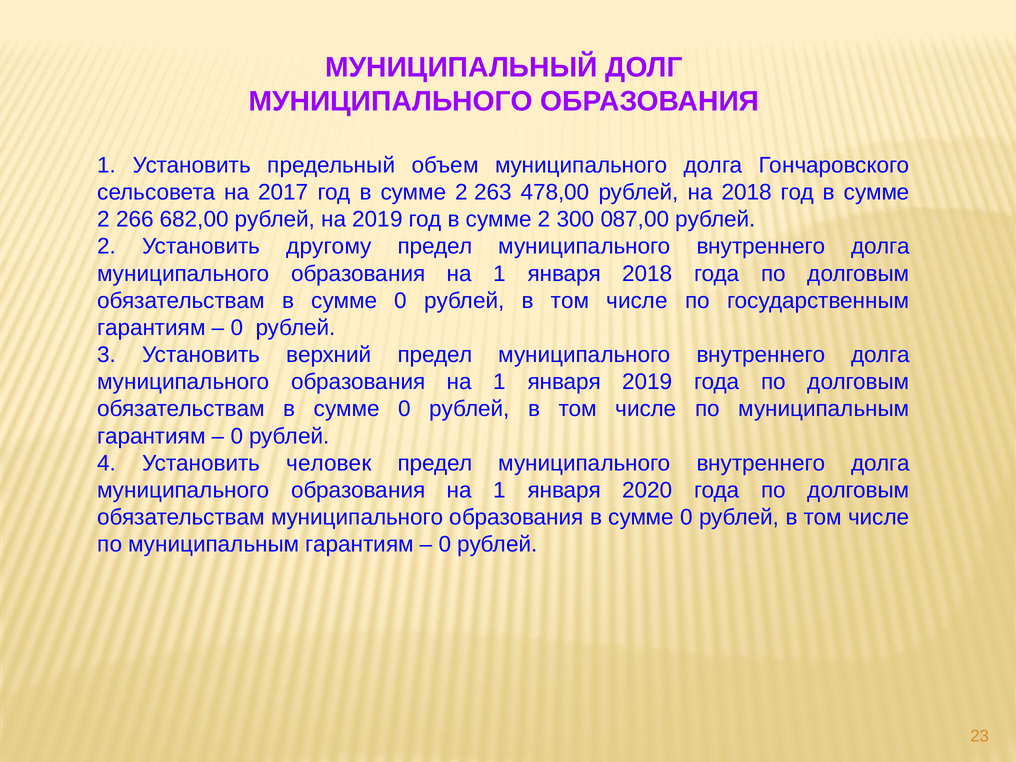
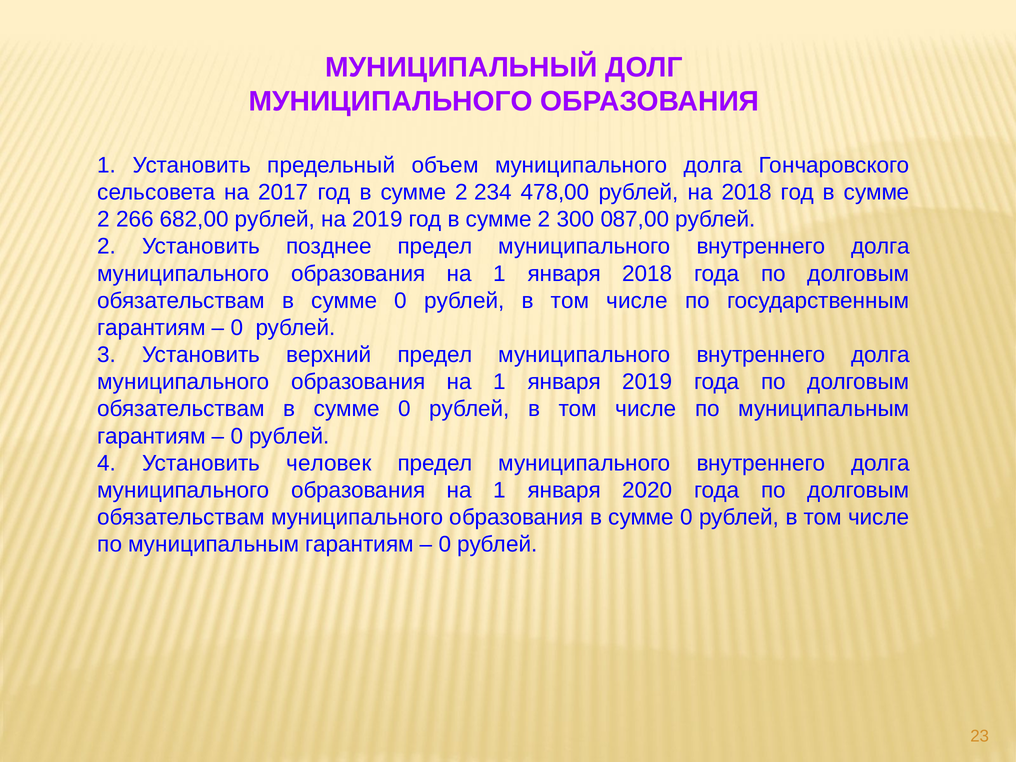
263: 263 -> 234
другому: другому -> позднее
